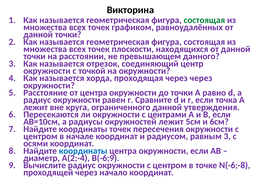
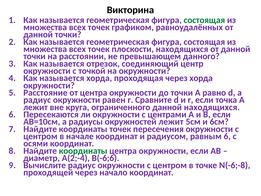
через через: через -> хорда
данной утверждения: утверждения -> находящихся
равным 3: 3 -> 6
координаты at (83, 151) colour: blue -> green
В(-6;9: В(-6;9 -> В(-6;6
